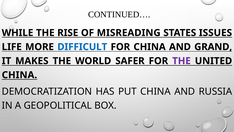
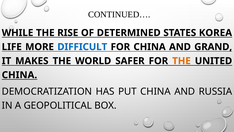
MISREADING: MISREADING -> DETERMINED
ISSUES: ISSUES -> KOREA
THE at (181, 61) colour: purple -> orange
